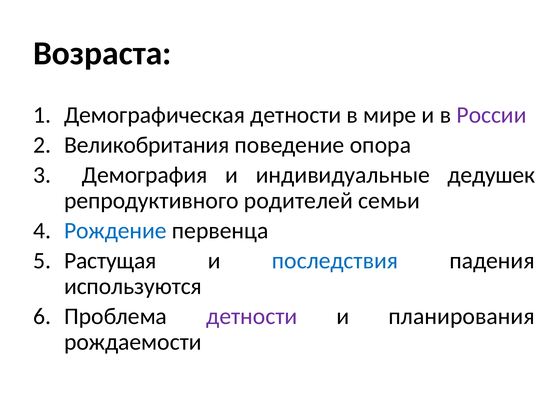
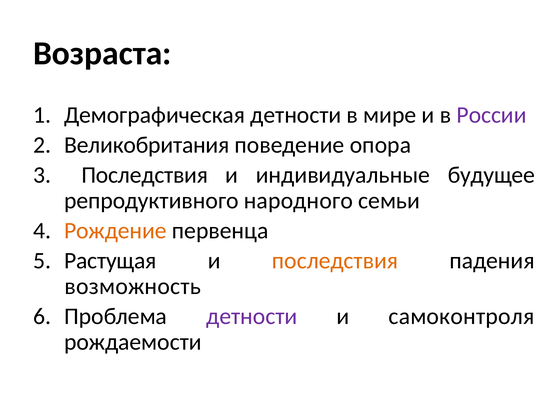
Демография at (145, 175): Демография -> Последствия
дедушек: дедушек -> будущее
родителей: родителей -> народного
Рождение colour: blue -> orange
последствия at (335, 261) colour: blue -> orange
используются: используются -> возможность
планирования: планирования -> самоконтроля
